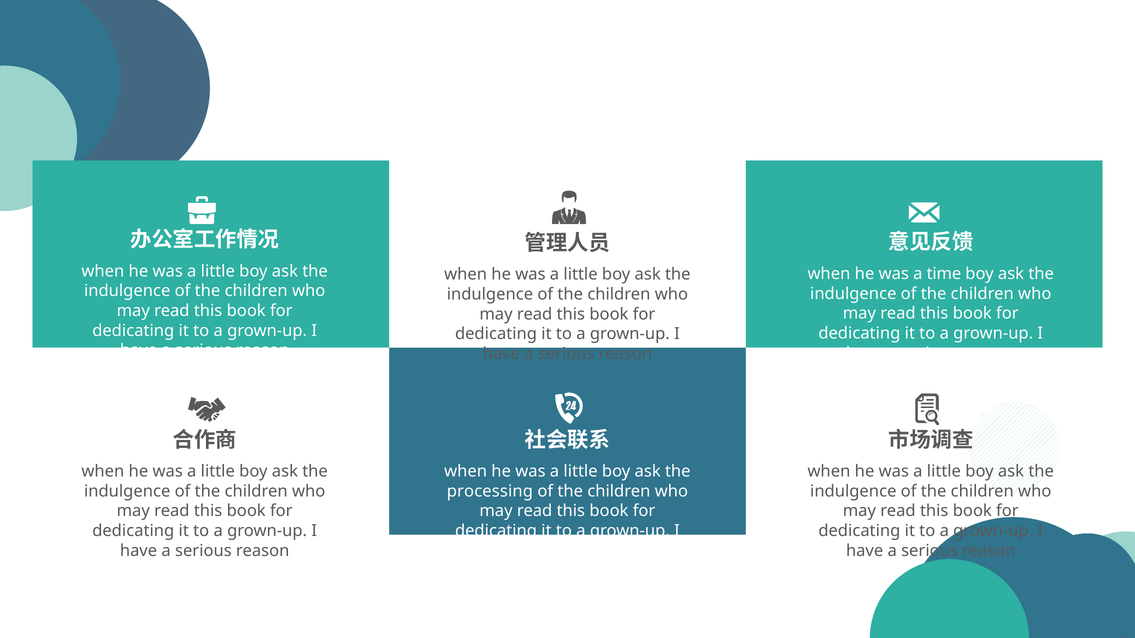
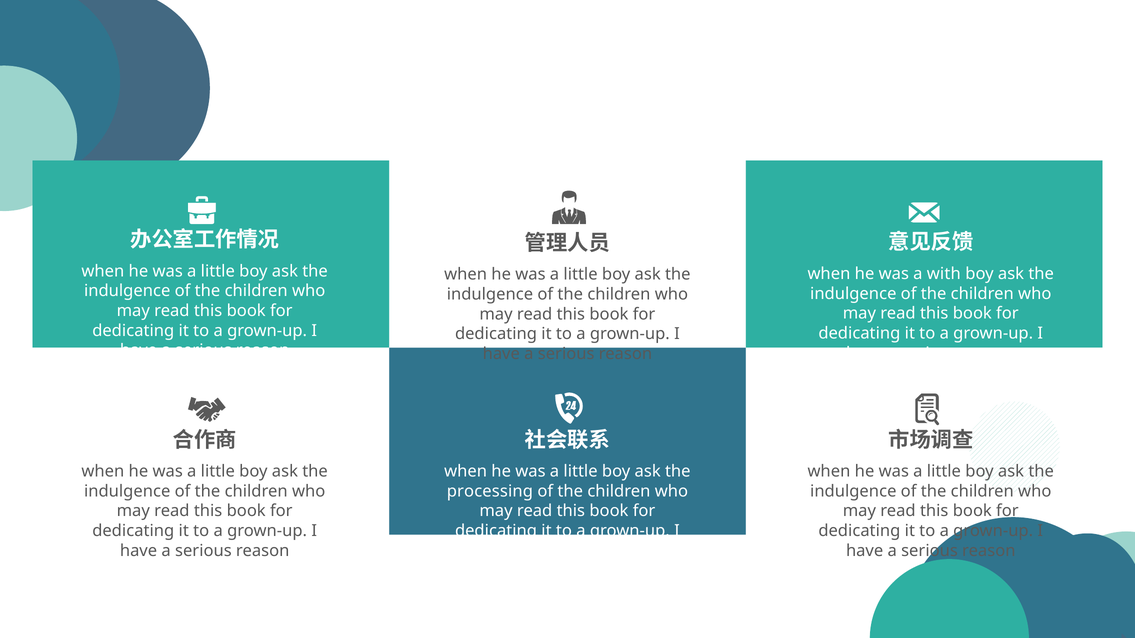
time: time -> with
